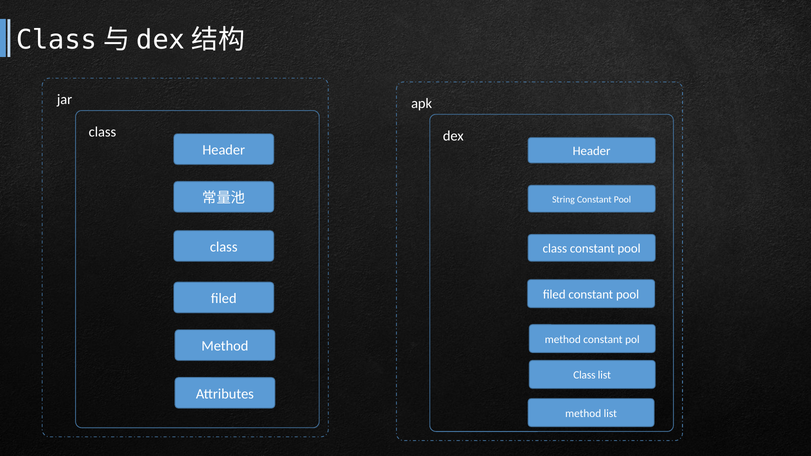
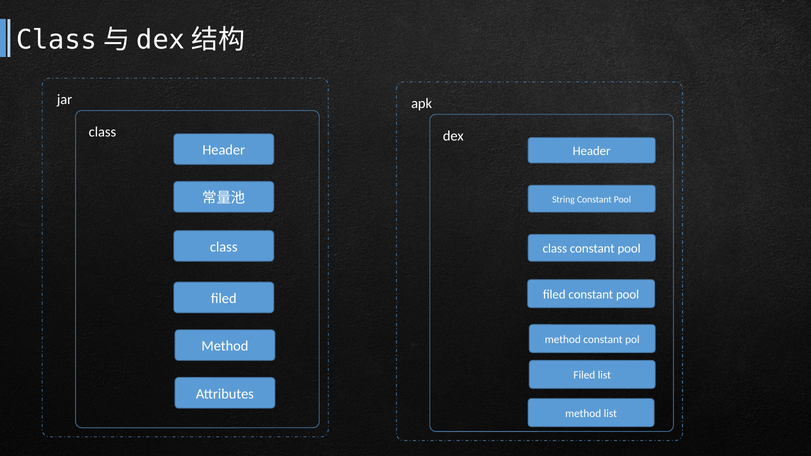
Class at (584, 375): Class -> Filed
